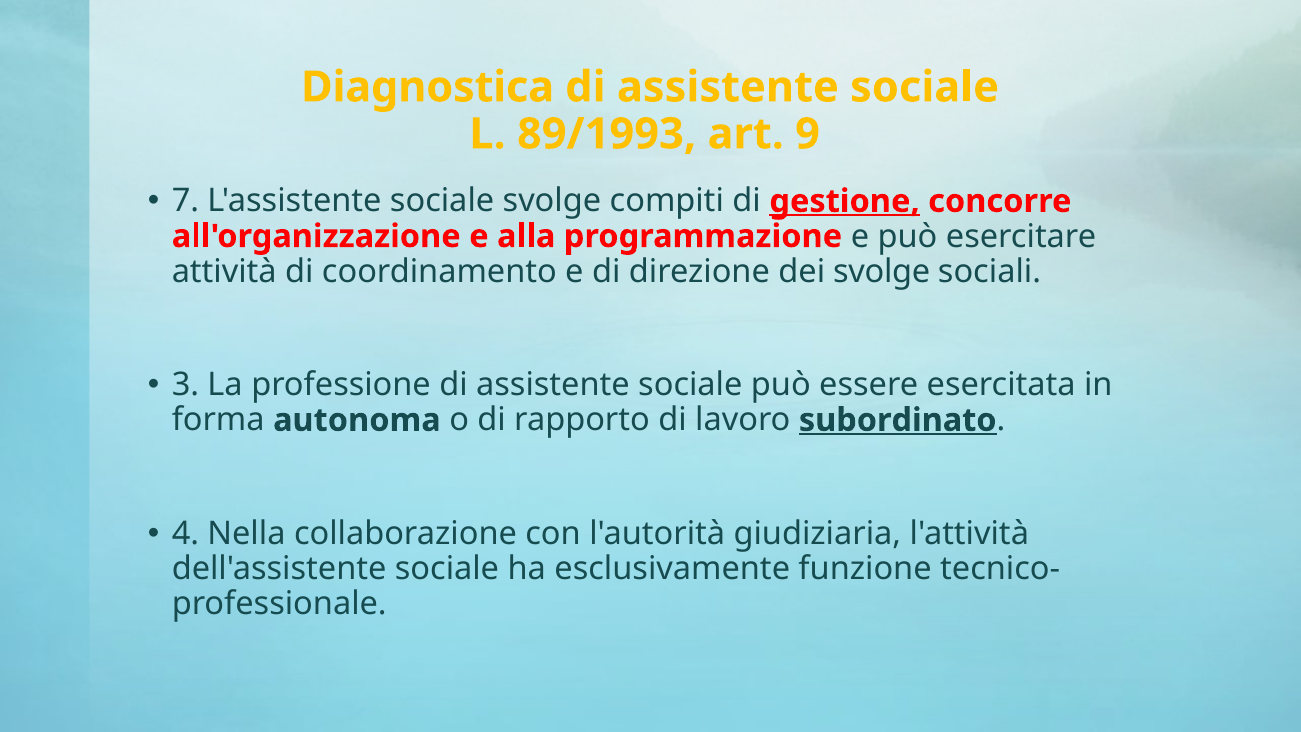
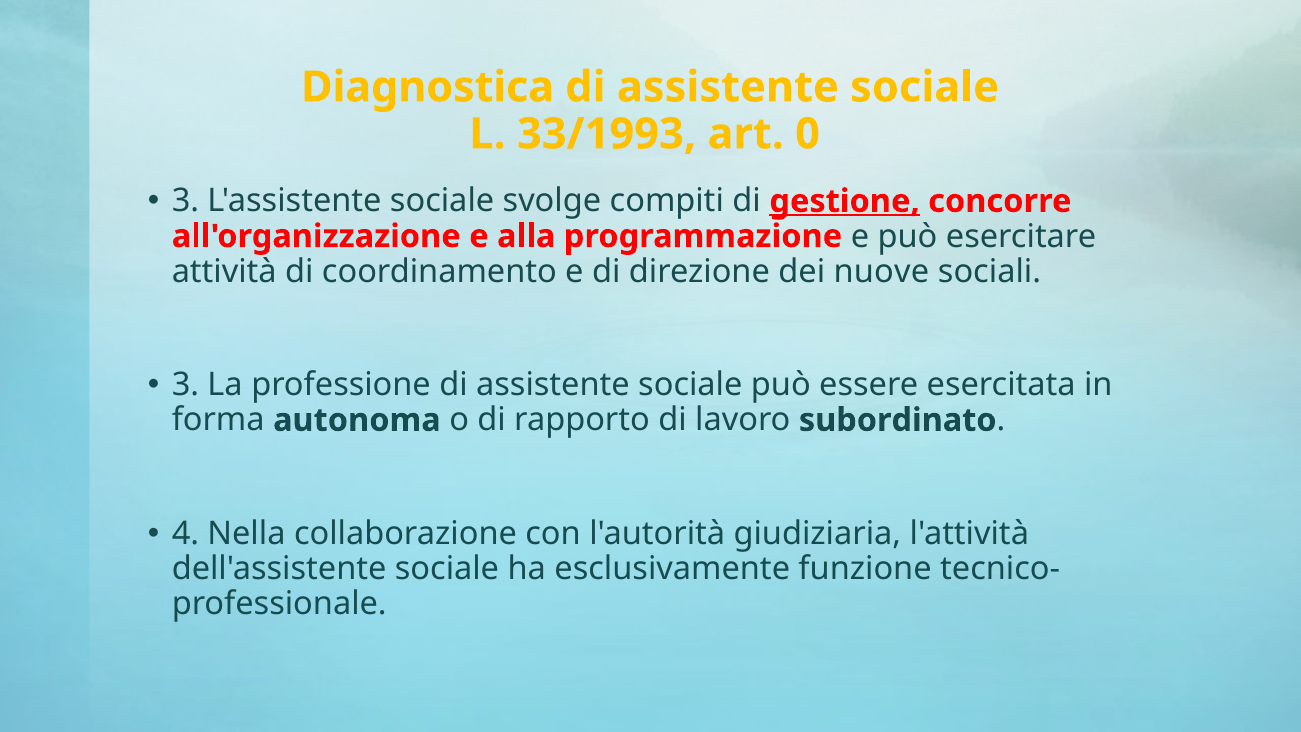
89/1993: 89/1993 -> 33/1993
9: 9 -> 0
7 at (185, 201): 7 -> 3
dei svolge: svolge -> nuove
subordinato underline: present -> none
